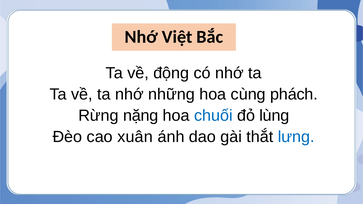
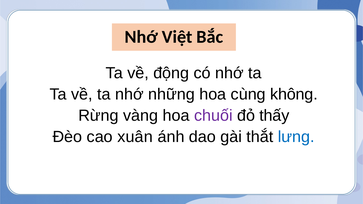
phách: phách -> không
nặng: nặng -> vàng
chuối colour: blue -> purple
lùng: lùng -> thấy
